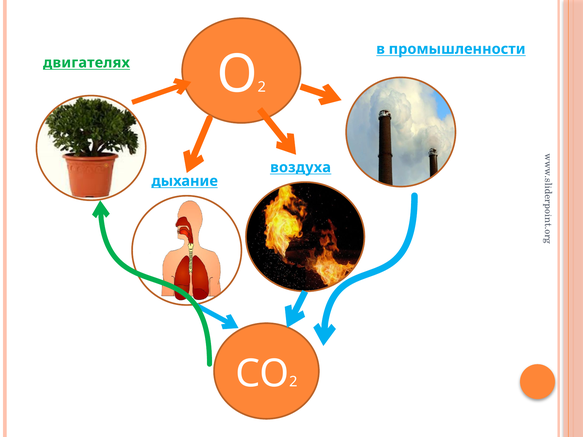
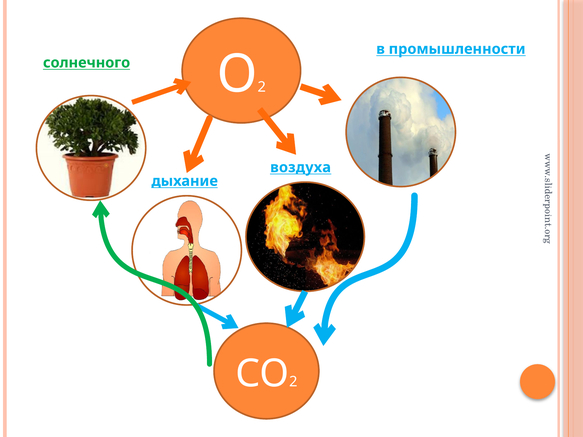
двигателях: двигателях -> солнечного
